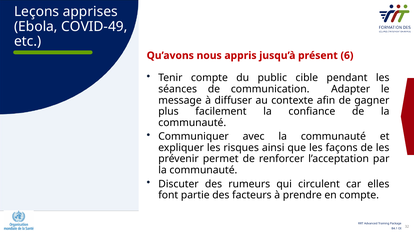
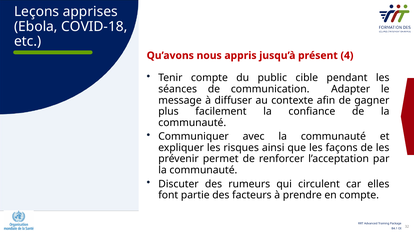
COVID-49: COVID-49 -> COVID-18
6: 6 -> 4
